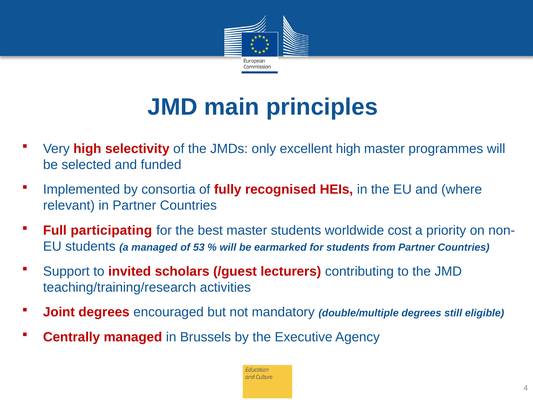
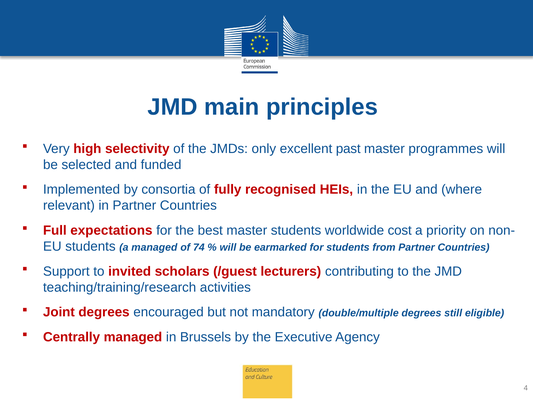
excellent high: high -> past
participating: participating -> expectations
53: 53 -> 74
